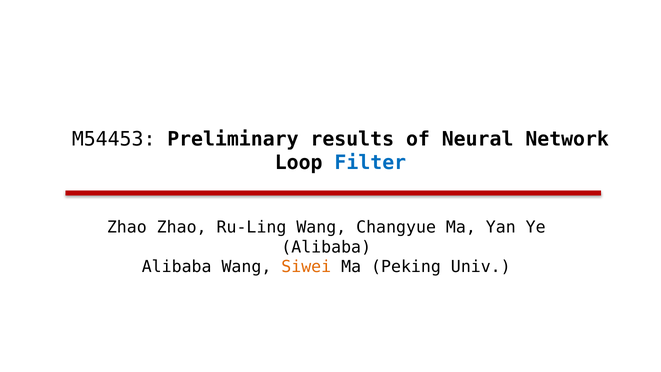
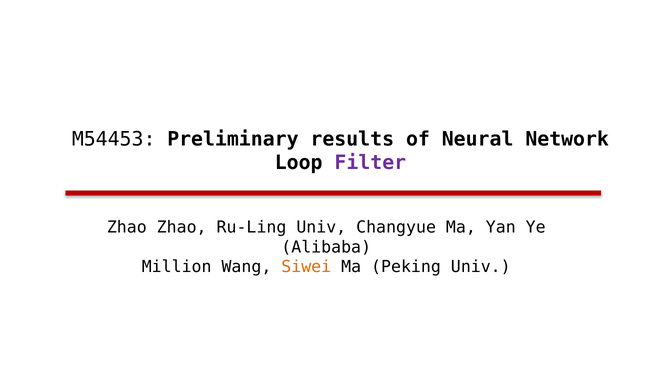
Filter colour: blue -> purple
Ru-Ling Wang: Wang -> Univ
Alibaba at (177, 267): Alibaba -> Million
